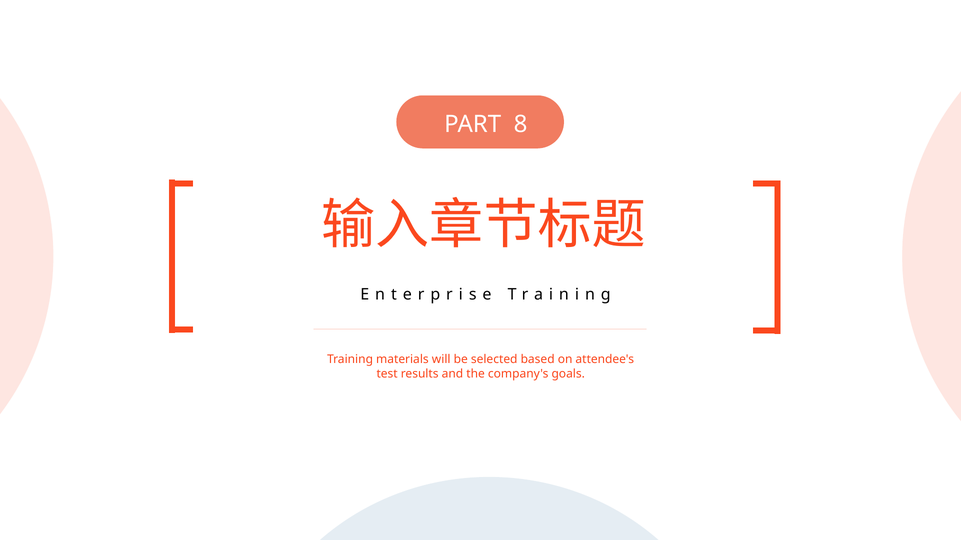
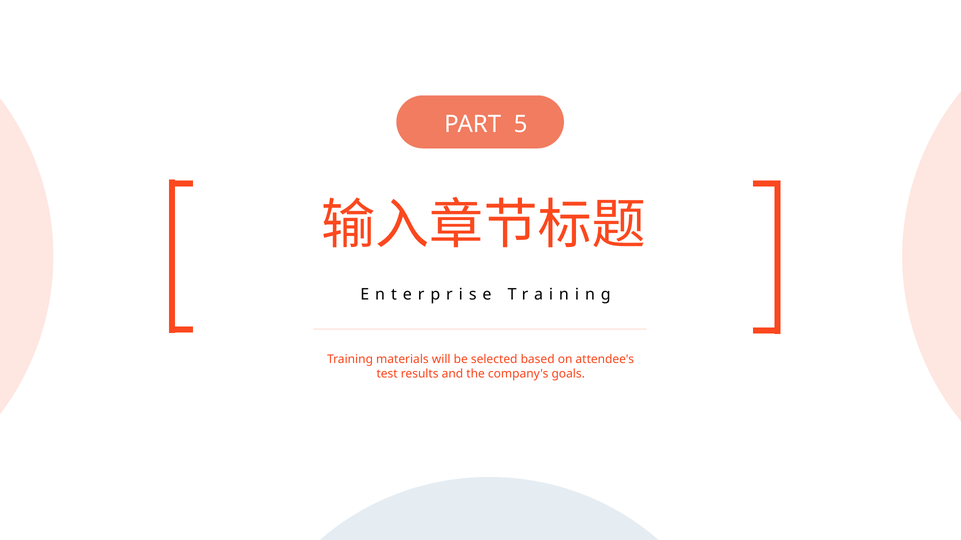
8: 8 -> 5
